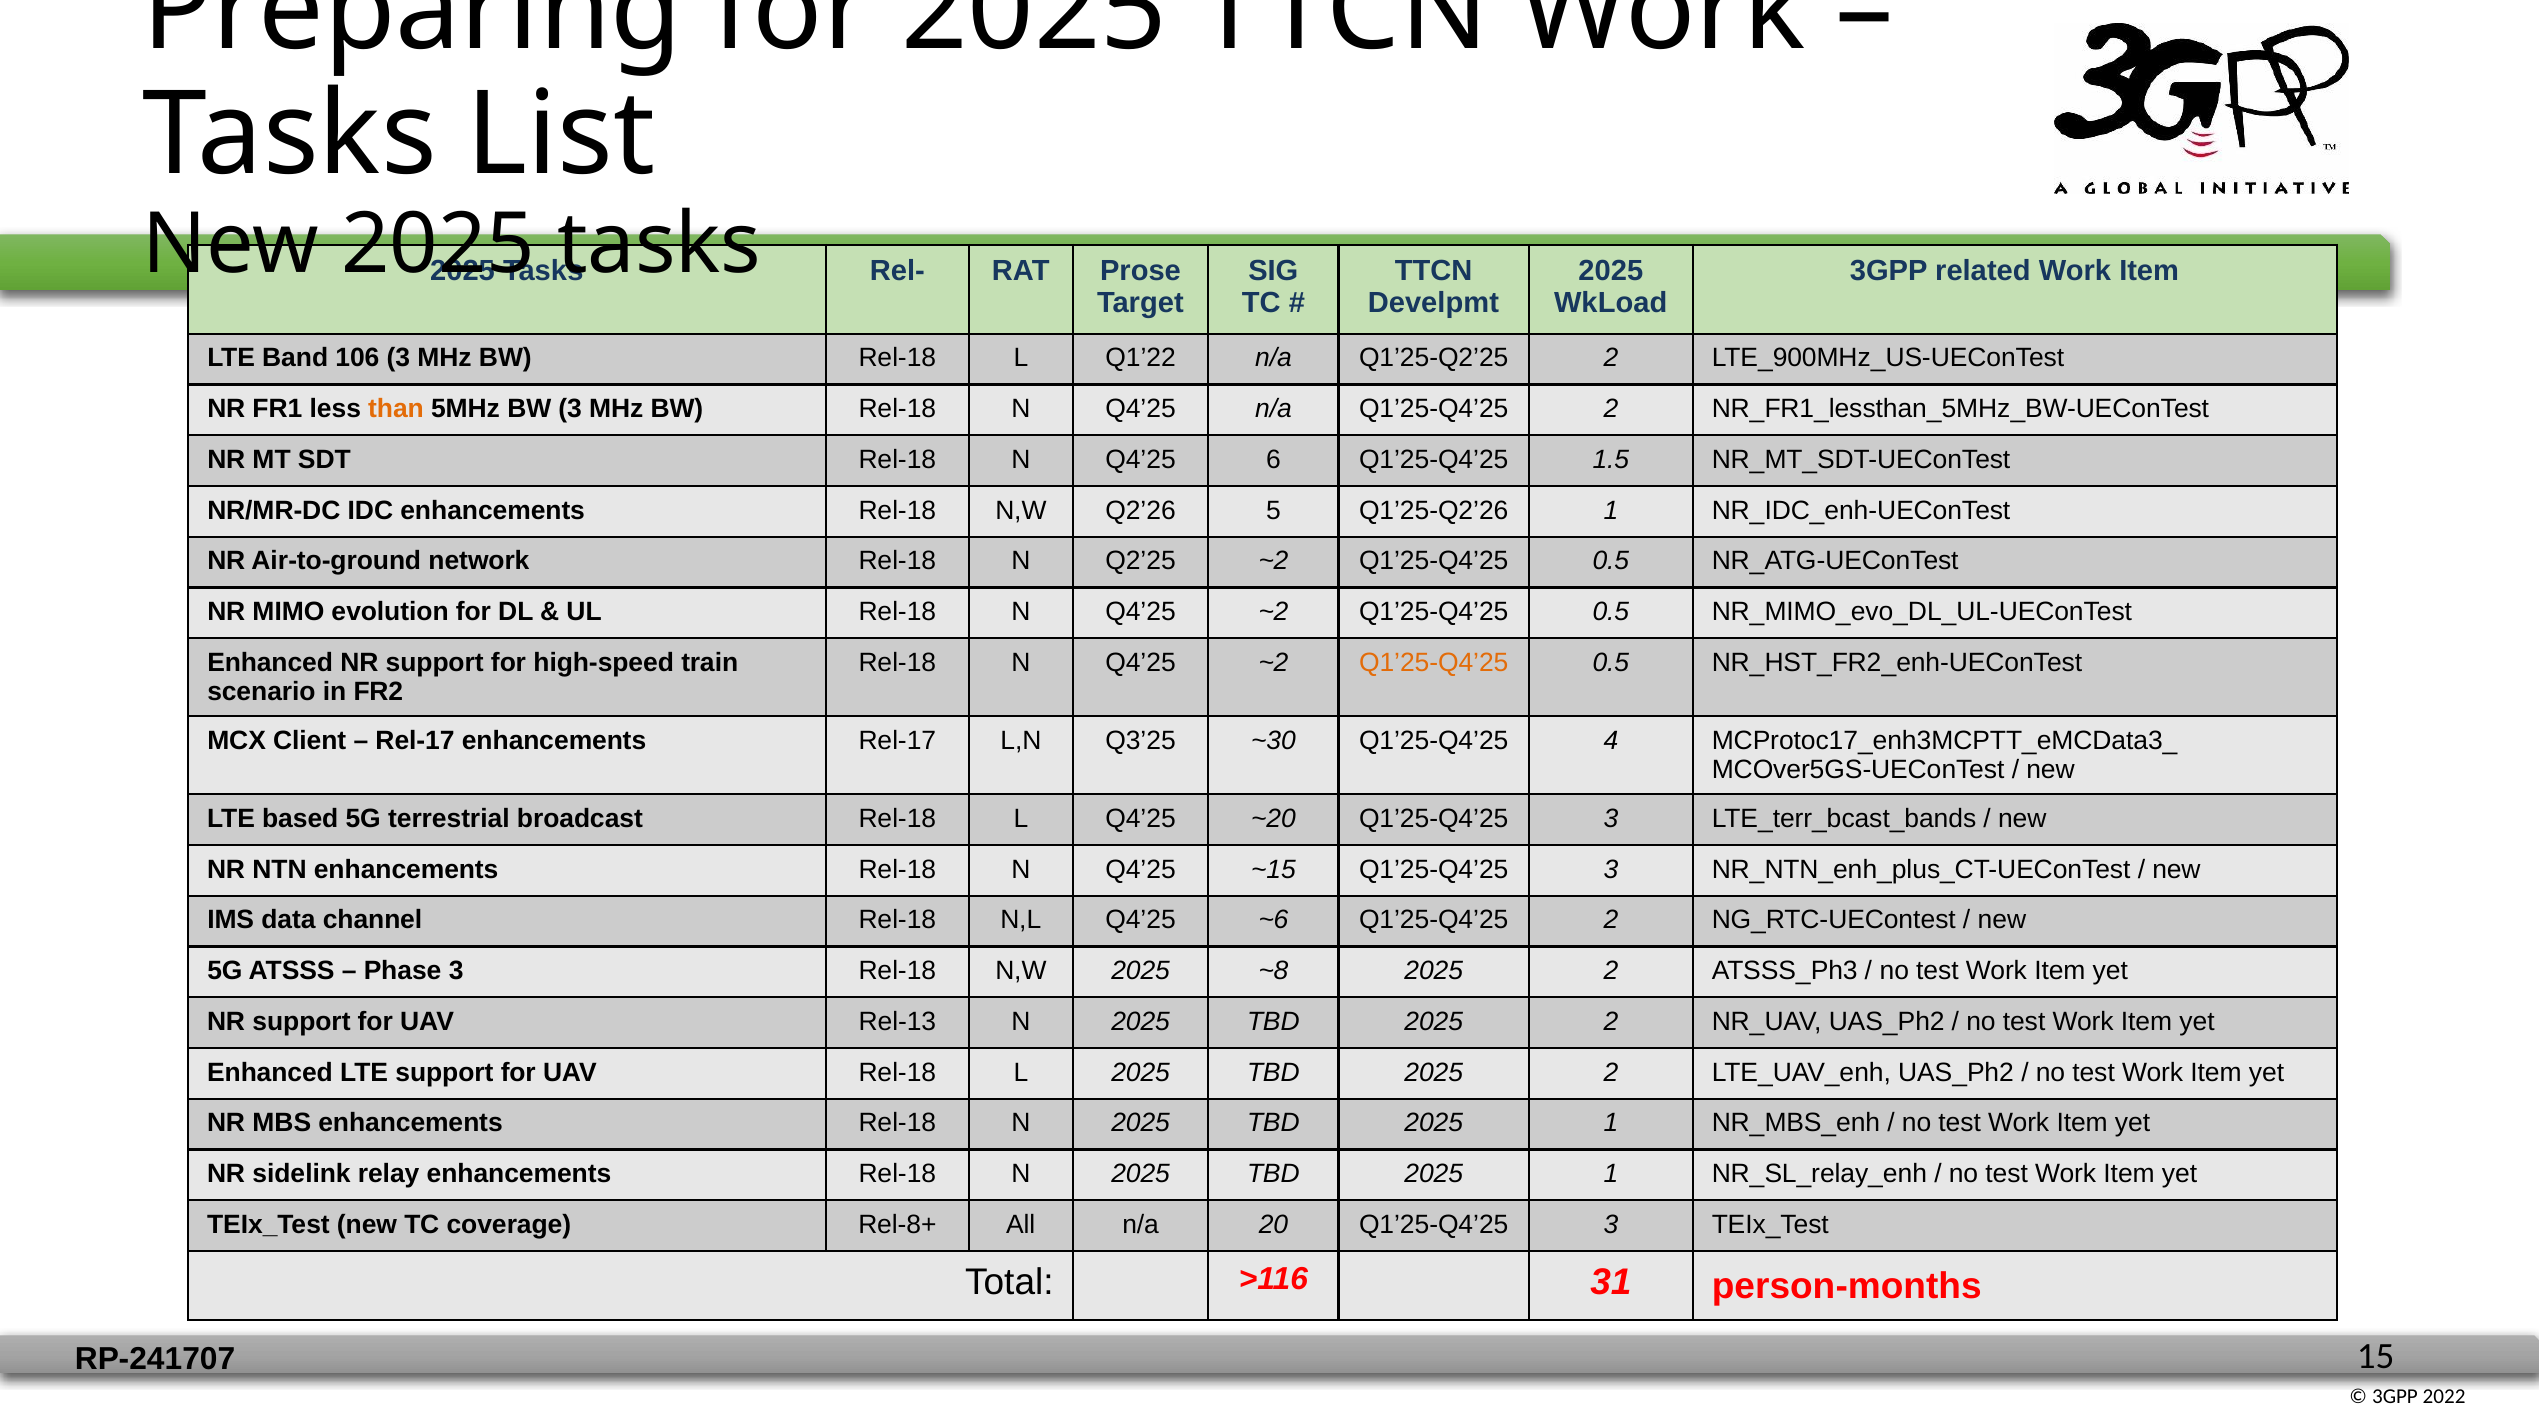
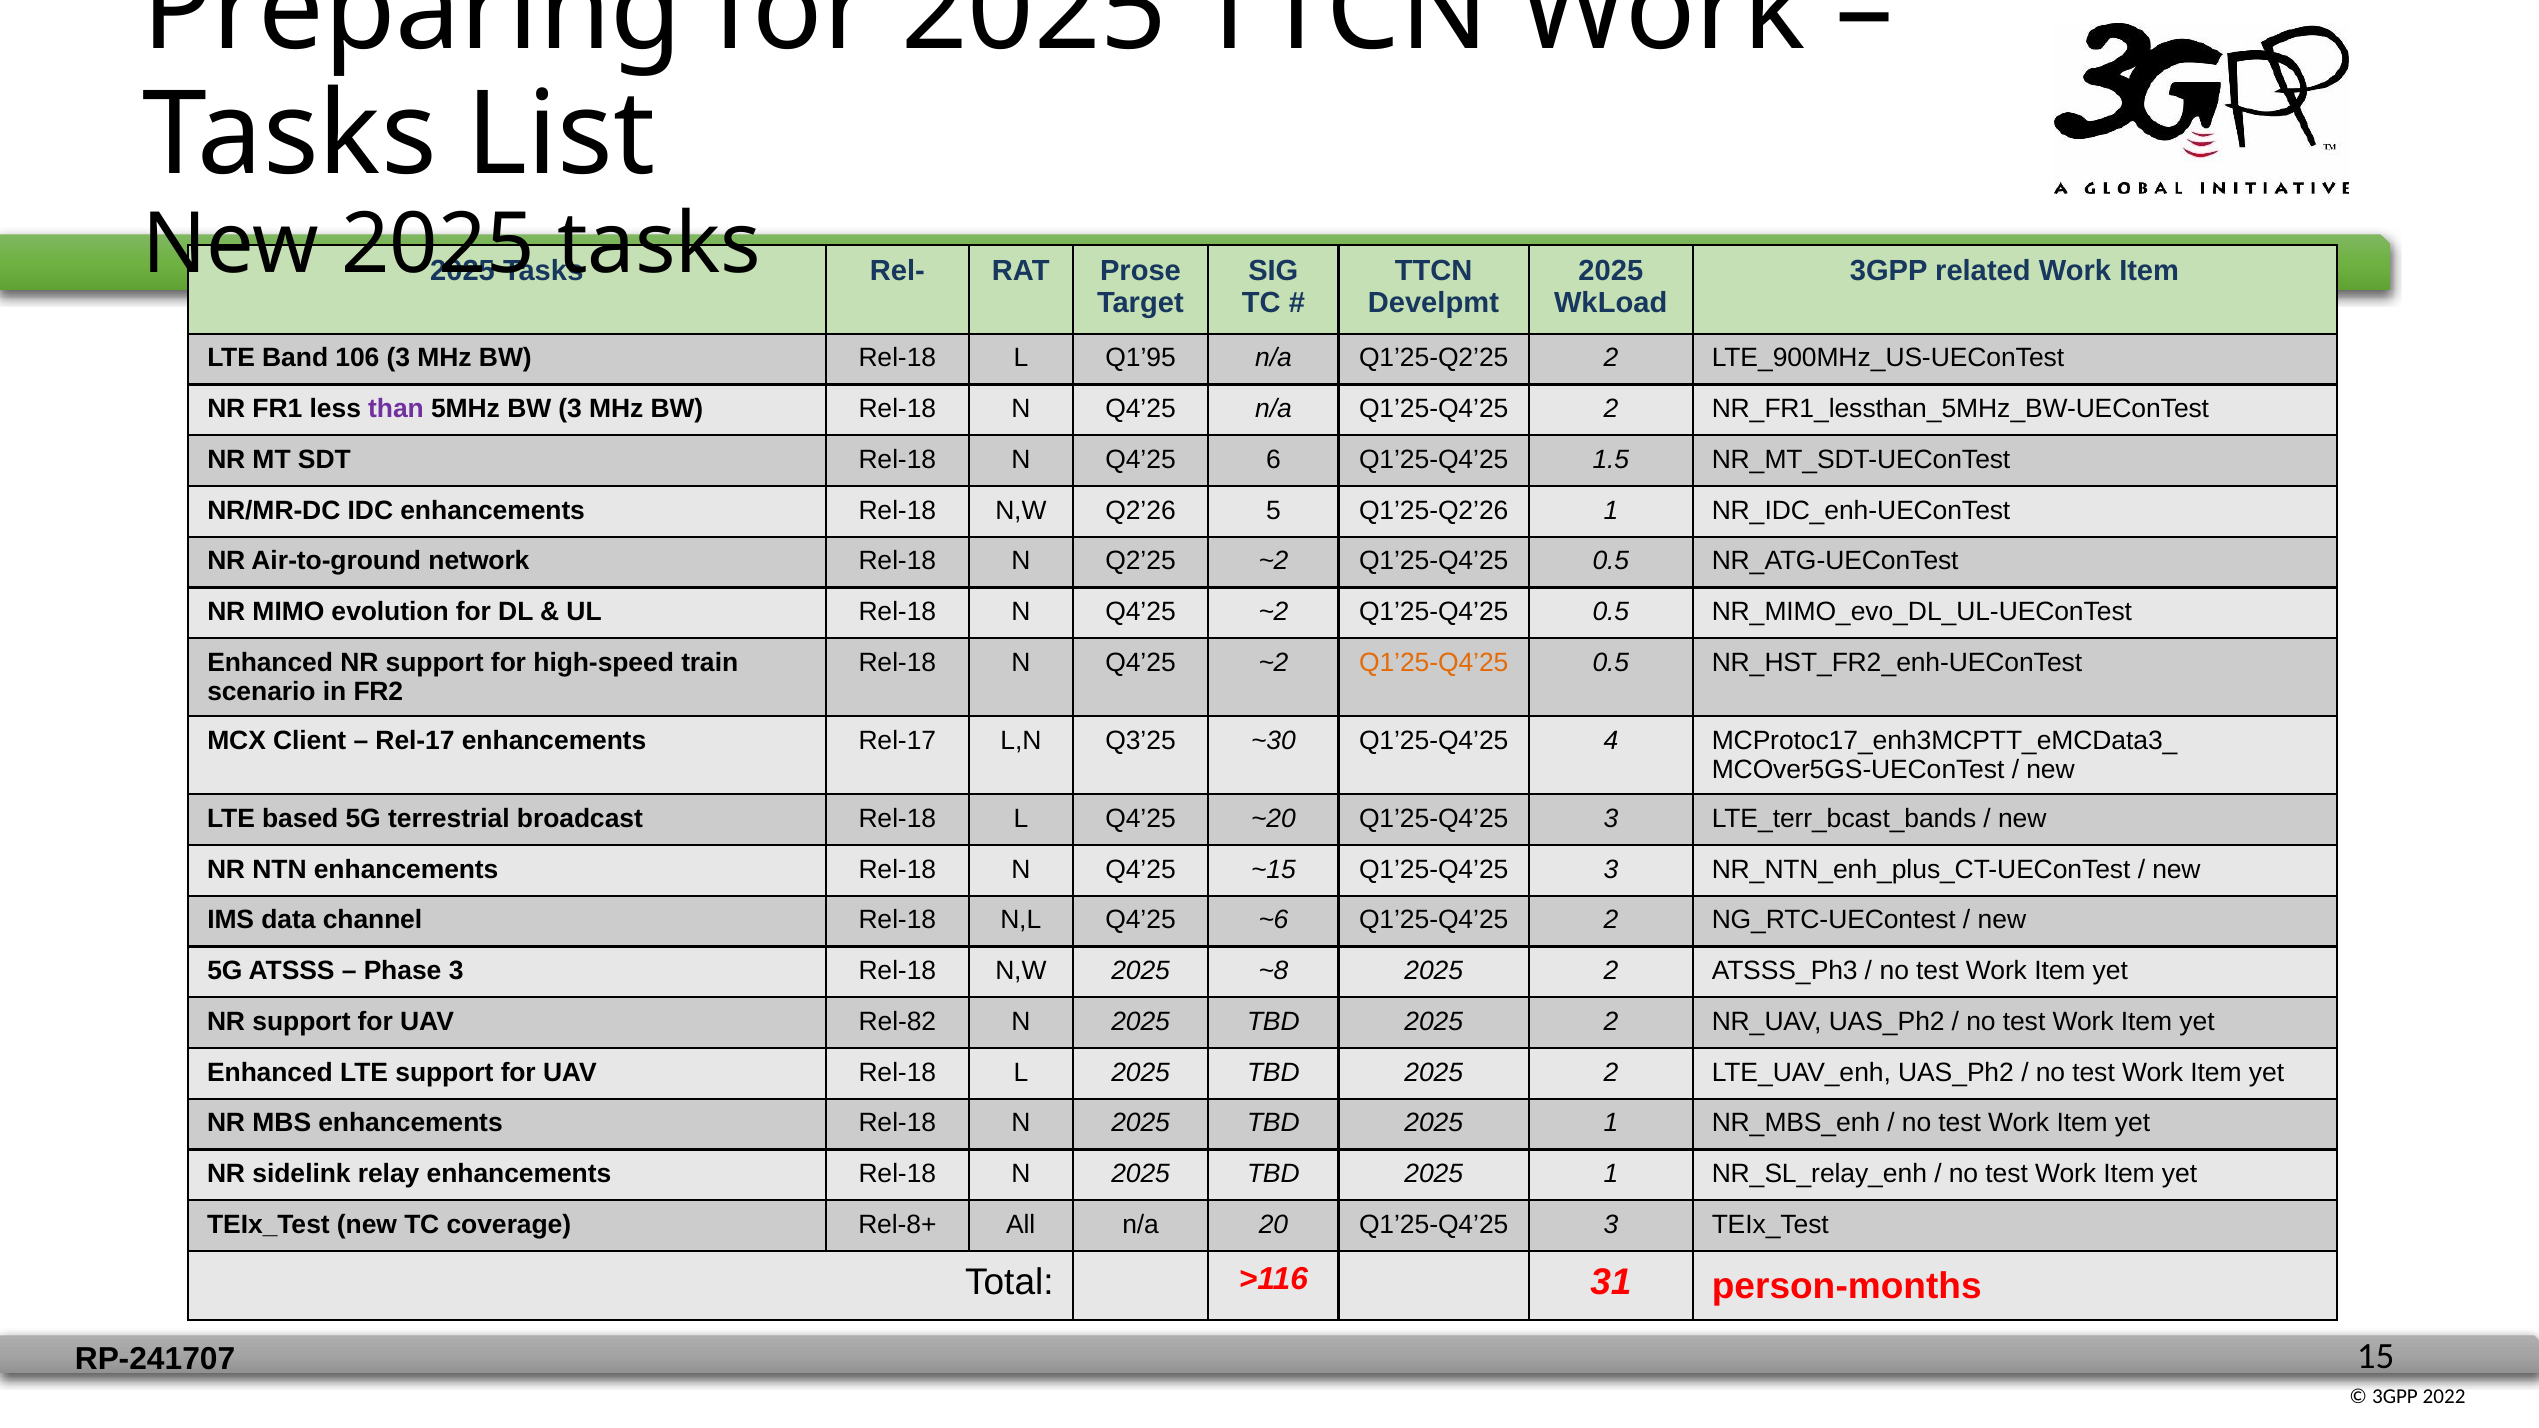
Q1’22: Q1’22 -> Q1’95
than colour: orange -> purple
Rel-13: Rel-13 -> Rel-82
